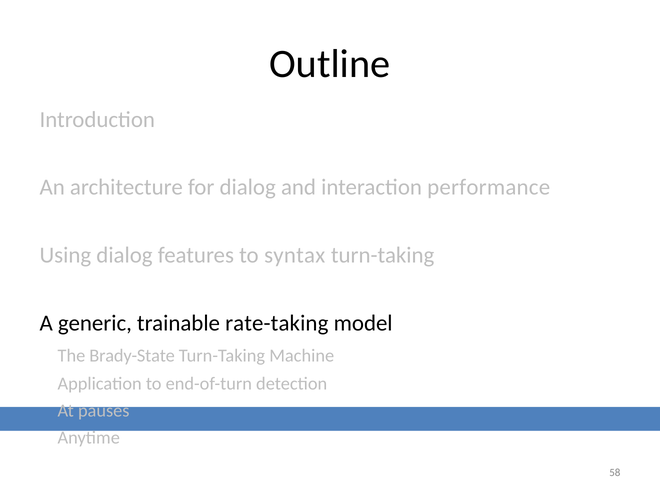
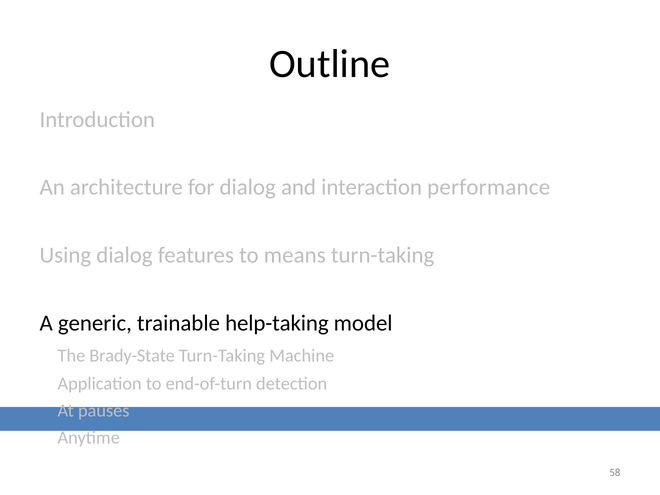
syntax: syntax -> means
rate-taking: rate-taking -> help-taking
